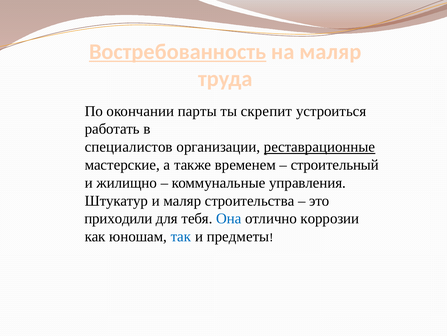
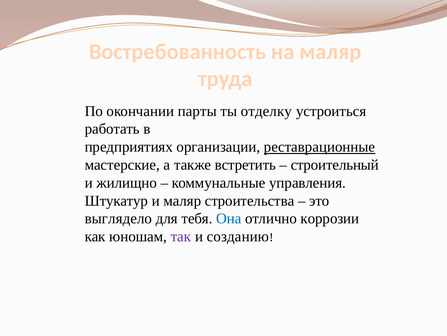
Востребованность underline: present -> none
скрепит: скрепит -> отделку
специалистов: специалистов -> предприятиях
временем: временем -> встретить
приходили: приходили -> выглядело
так colour: blue -> purple
предметы: предметы -> созданию
